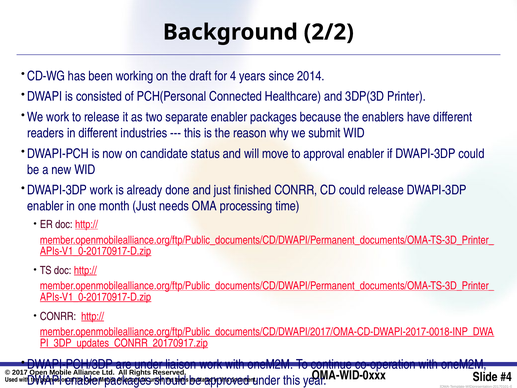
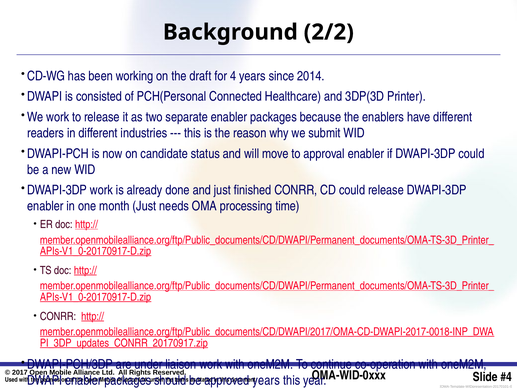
under at (266, 380): under -> years
